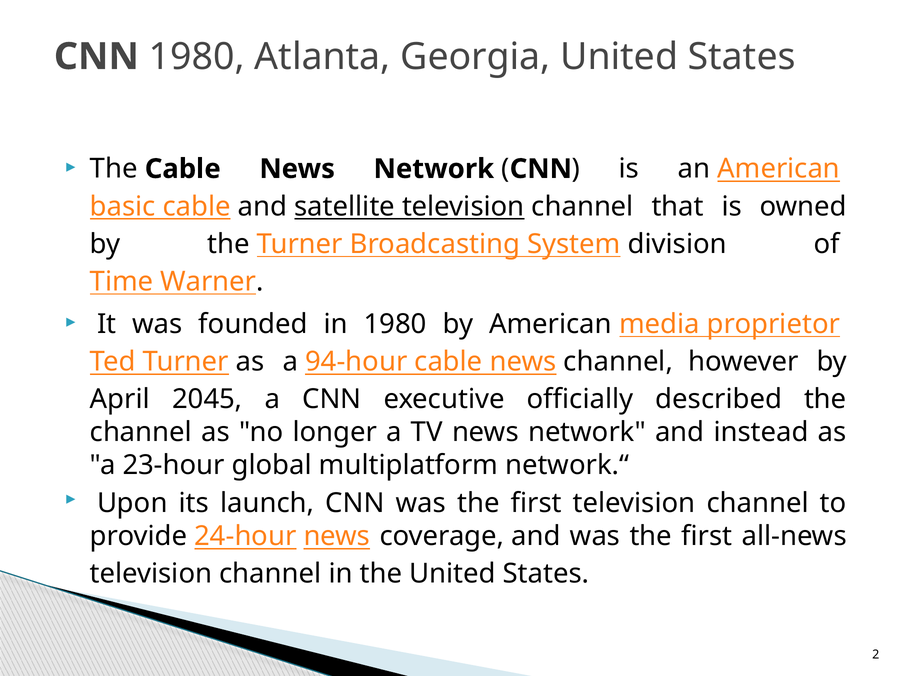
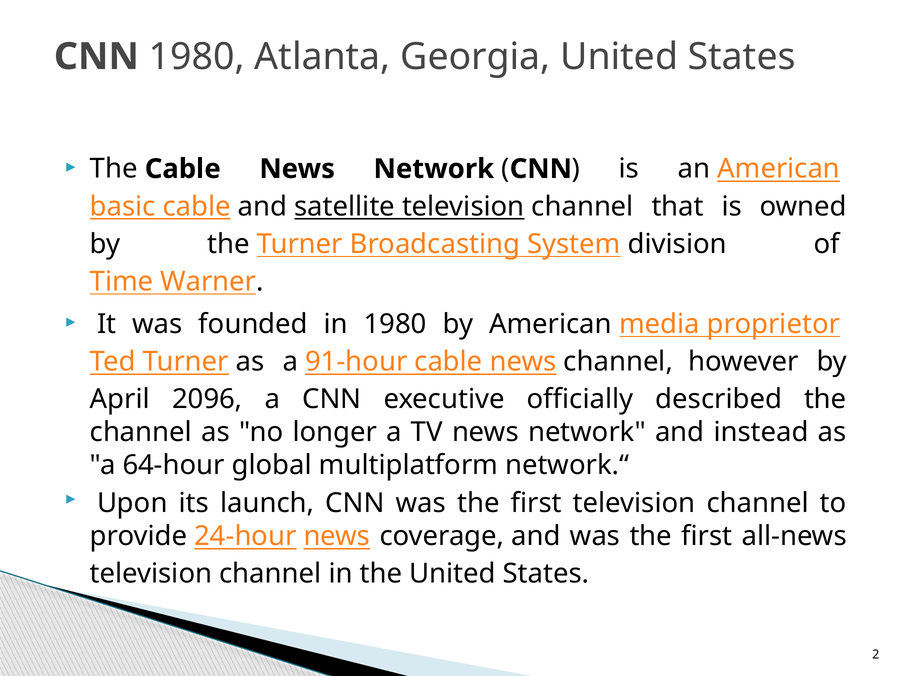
94-hour: 94-hour -> 91-hour
2045: 2045 -> 2096
23-hour: 23-hour -> 64-hour
